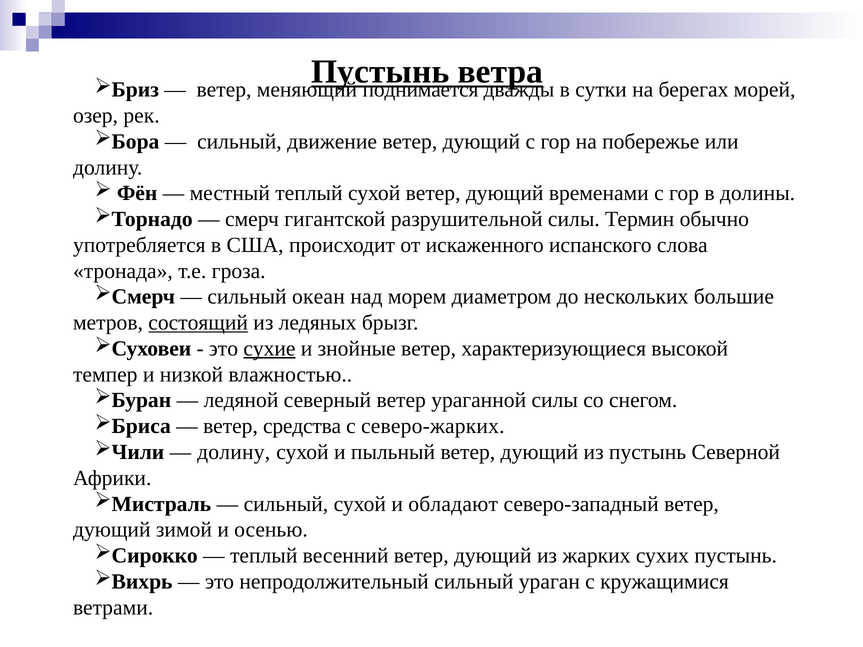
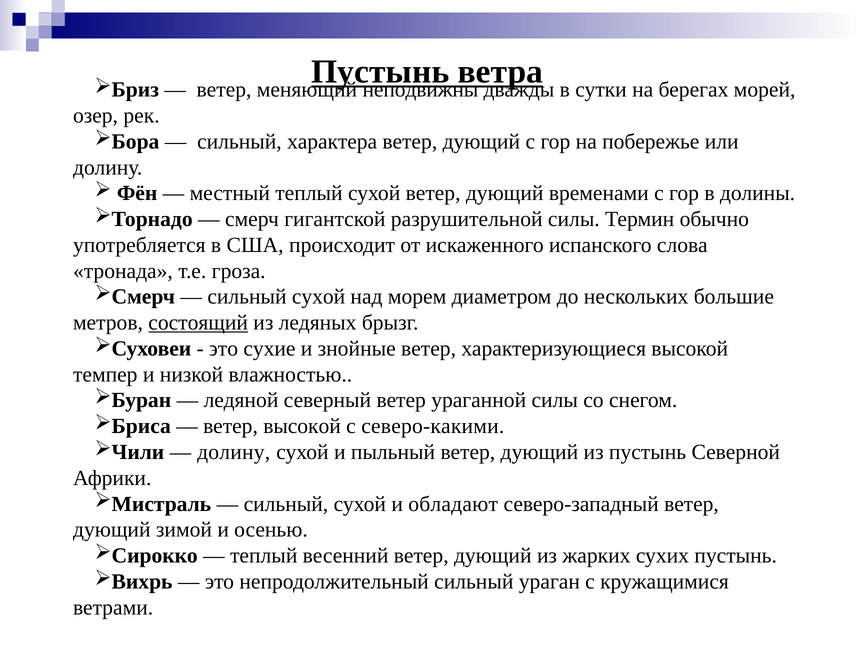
поднимается: поднимается -> неподвижны
движение: движение -> характера
океан at (318, 297): океан -> сухой
сухие underline: present -> none
ветер средства: средства -> высокой
северо-жарких: северо-жарких -> северо-какими
